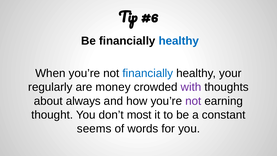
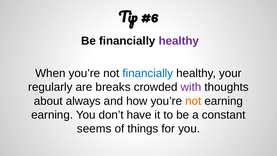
healthy at (179, 41) colour: blue -> purple
money: money -> breaks
not at (193, 101) colour: purple -> orange
thought at (52, 115): thought -> earning
most: most -> have
words: words -> things
